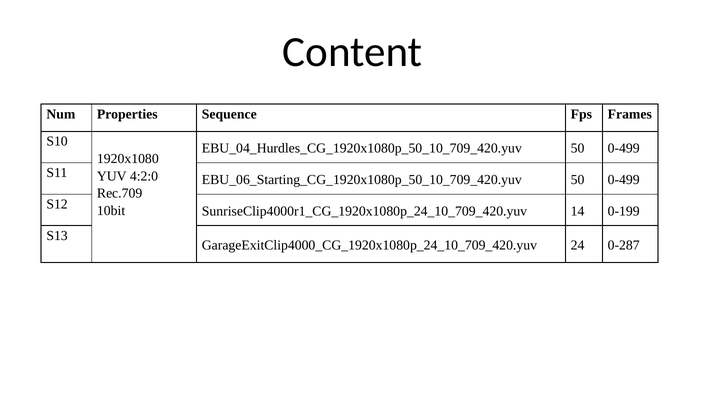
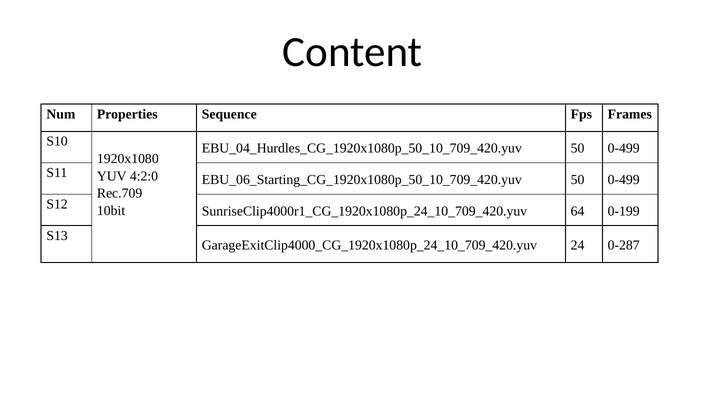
14: 14 -> 64
